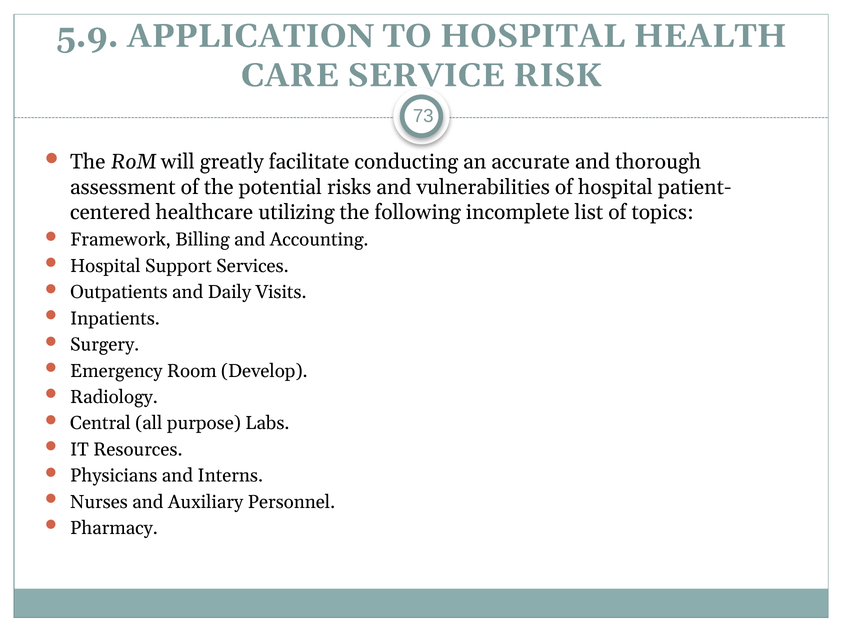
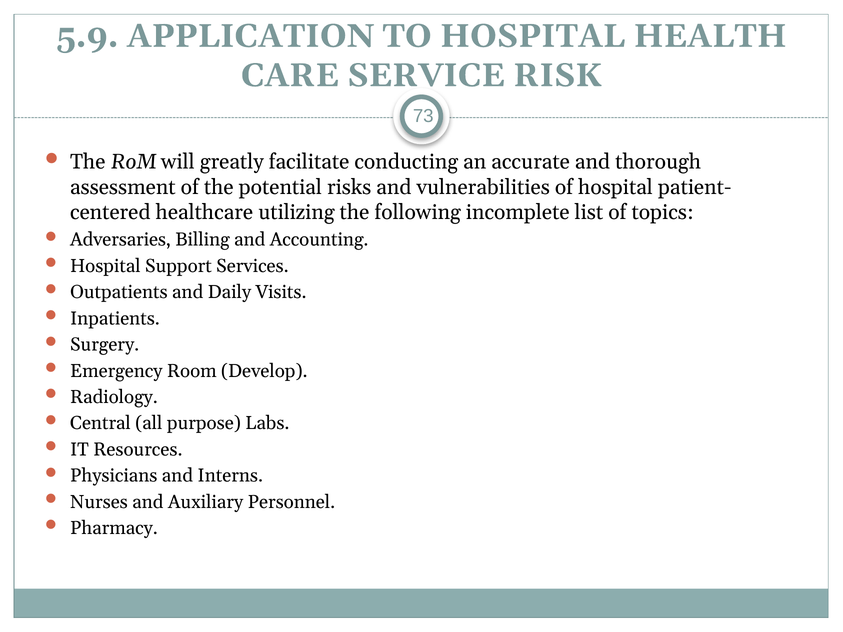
Framework: Framework -> Adversaries
